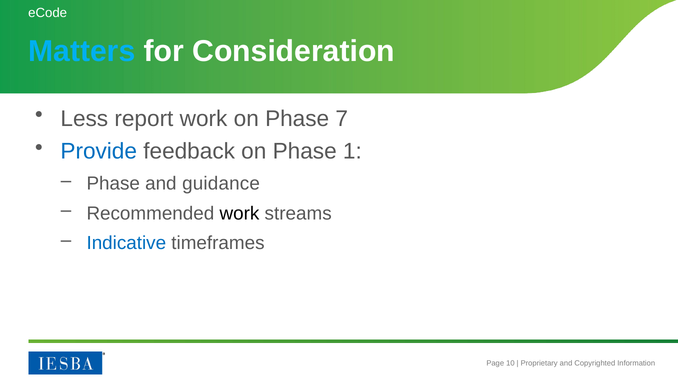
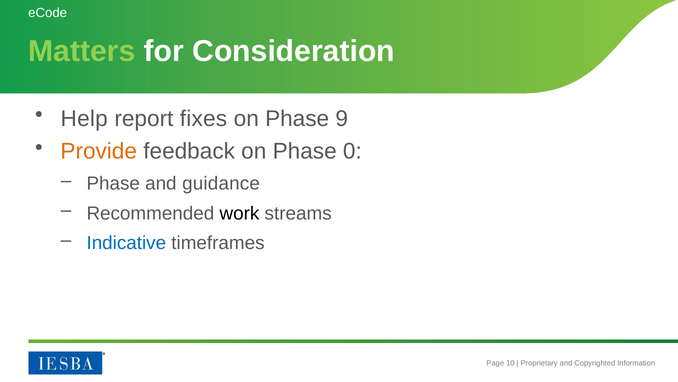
Matters colour: light blue -> light green
Less: Less -> Help
report work: work -> fixes
7: 7 -> 9
Provide colour: blue -> orange
1: 1 -> 0
